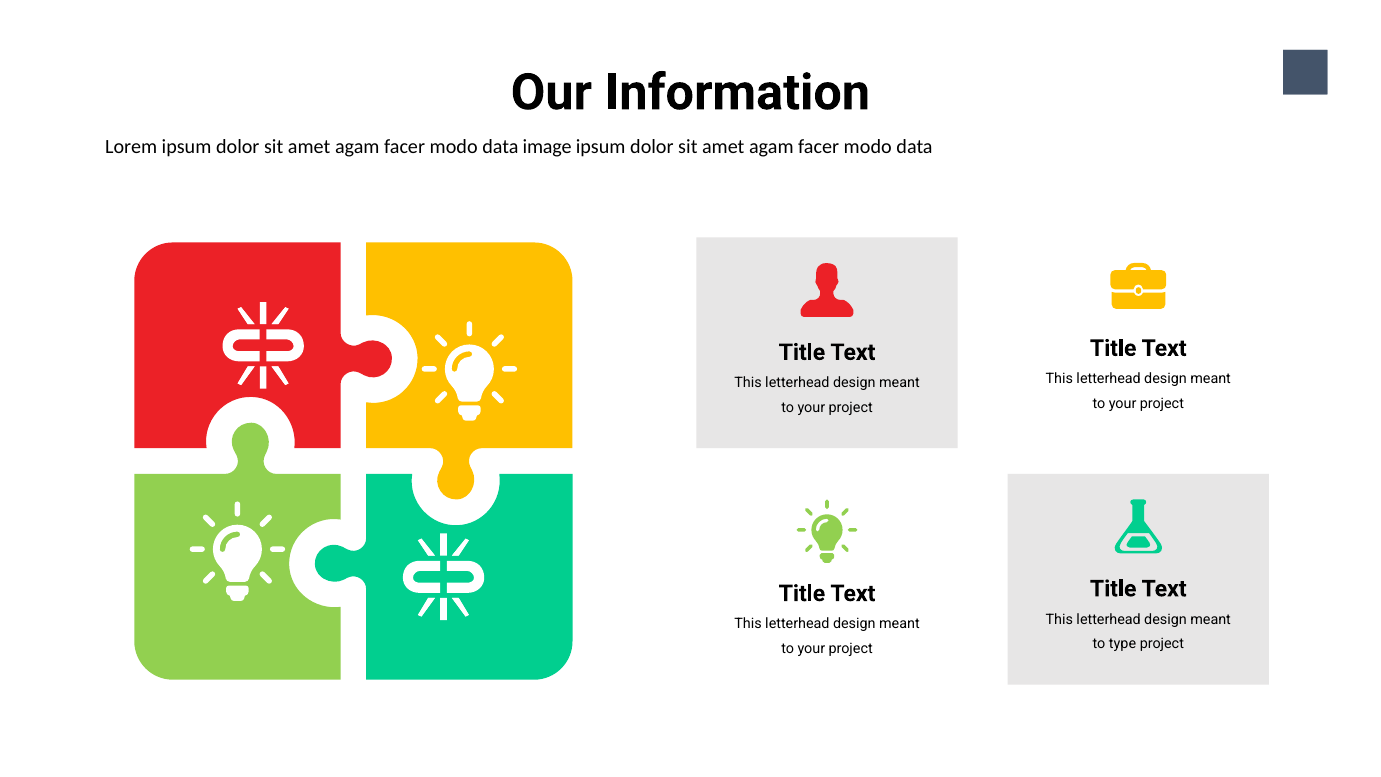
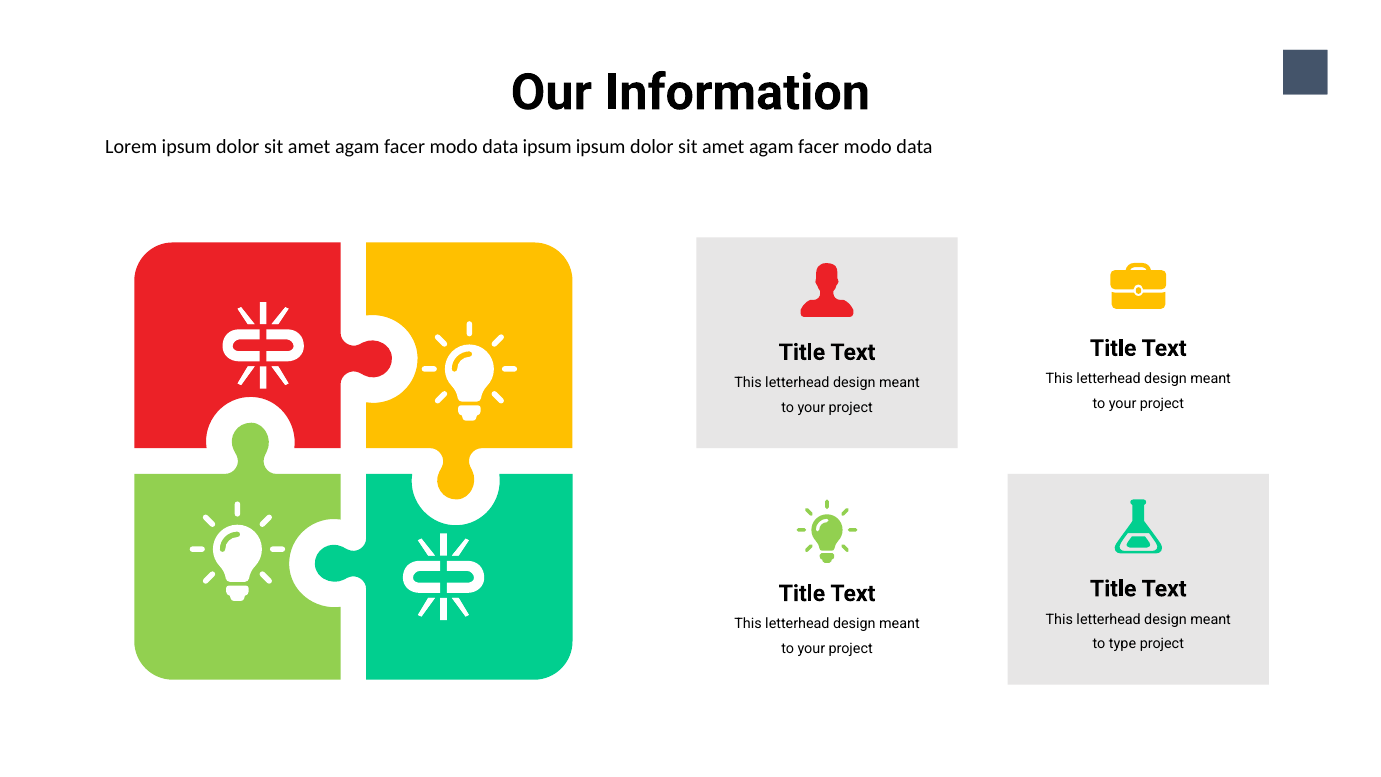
data image: image -> ipsum
